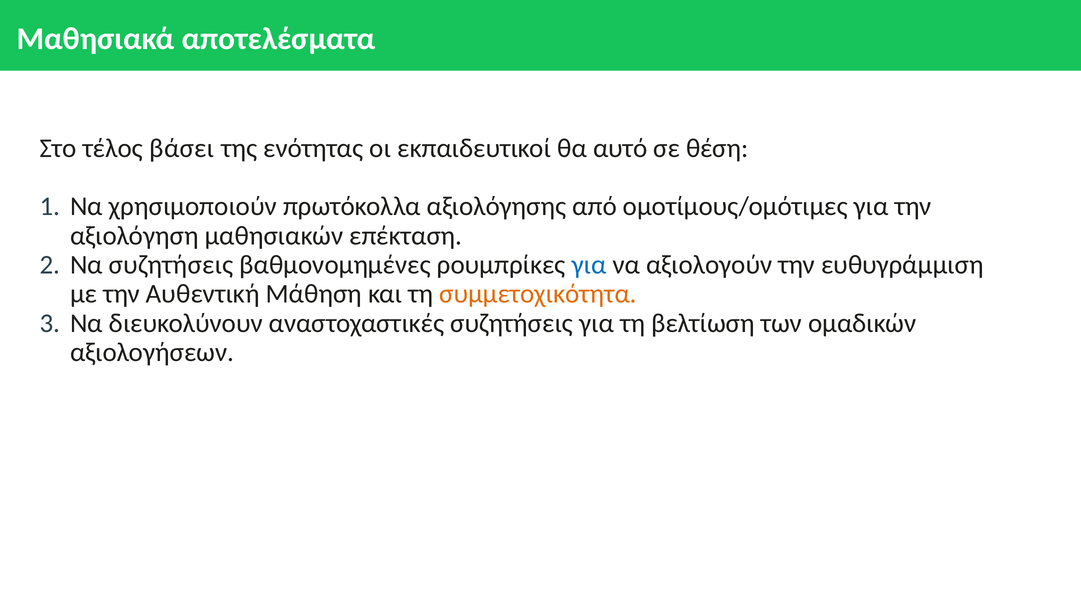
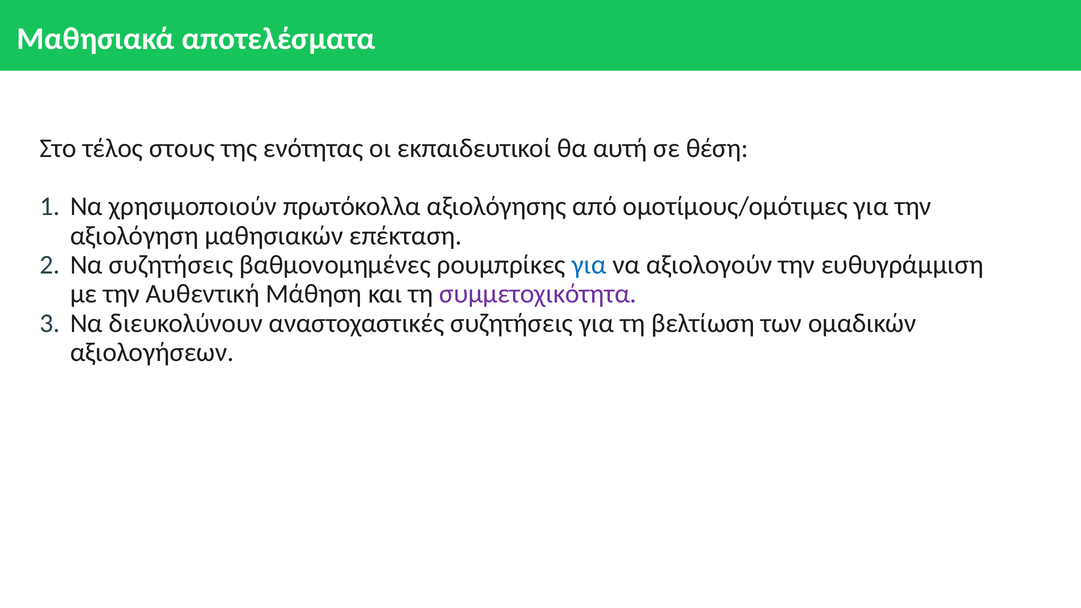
βάσει: βάσει -> στους
αυτό: αυτό -> αυτή
συμμετοχικότητα colour: orange -> purple
